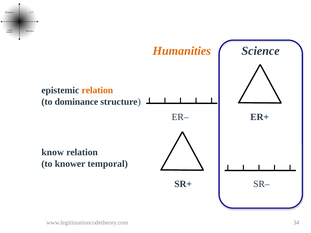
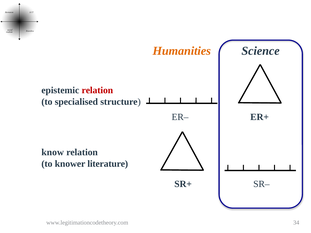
relation at (97, 90) colour: orange -> red
dominance: dominance -> specialised
temporal: temporal -> literature
